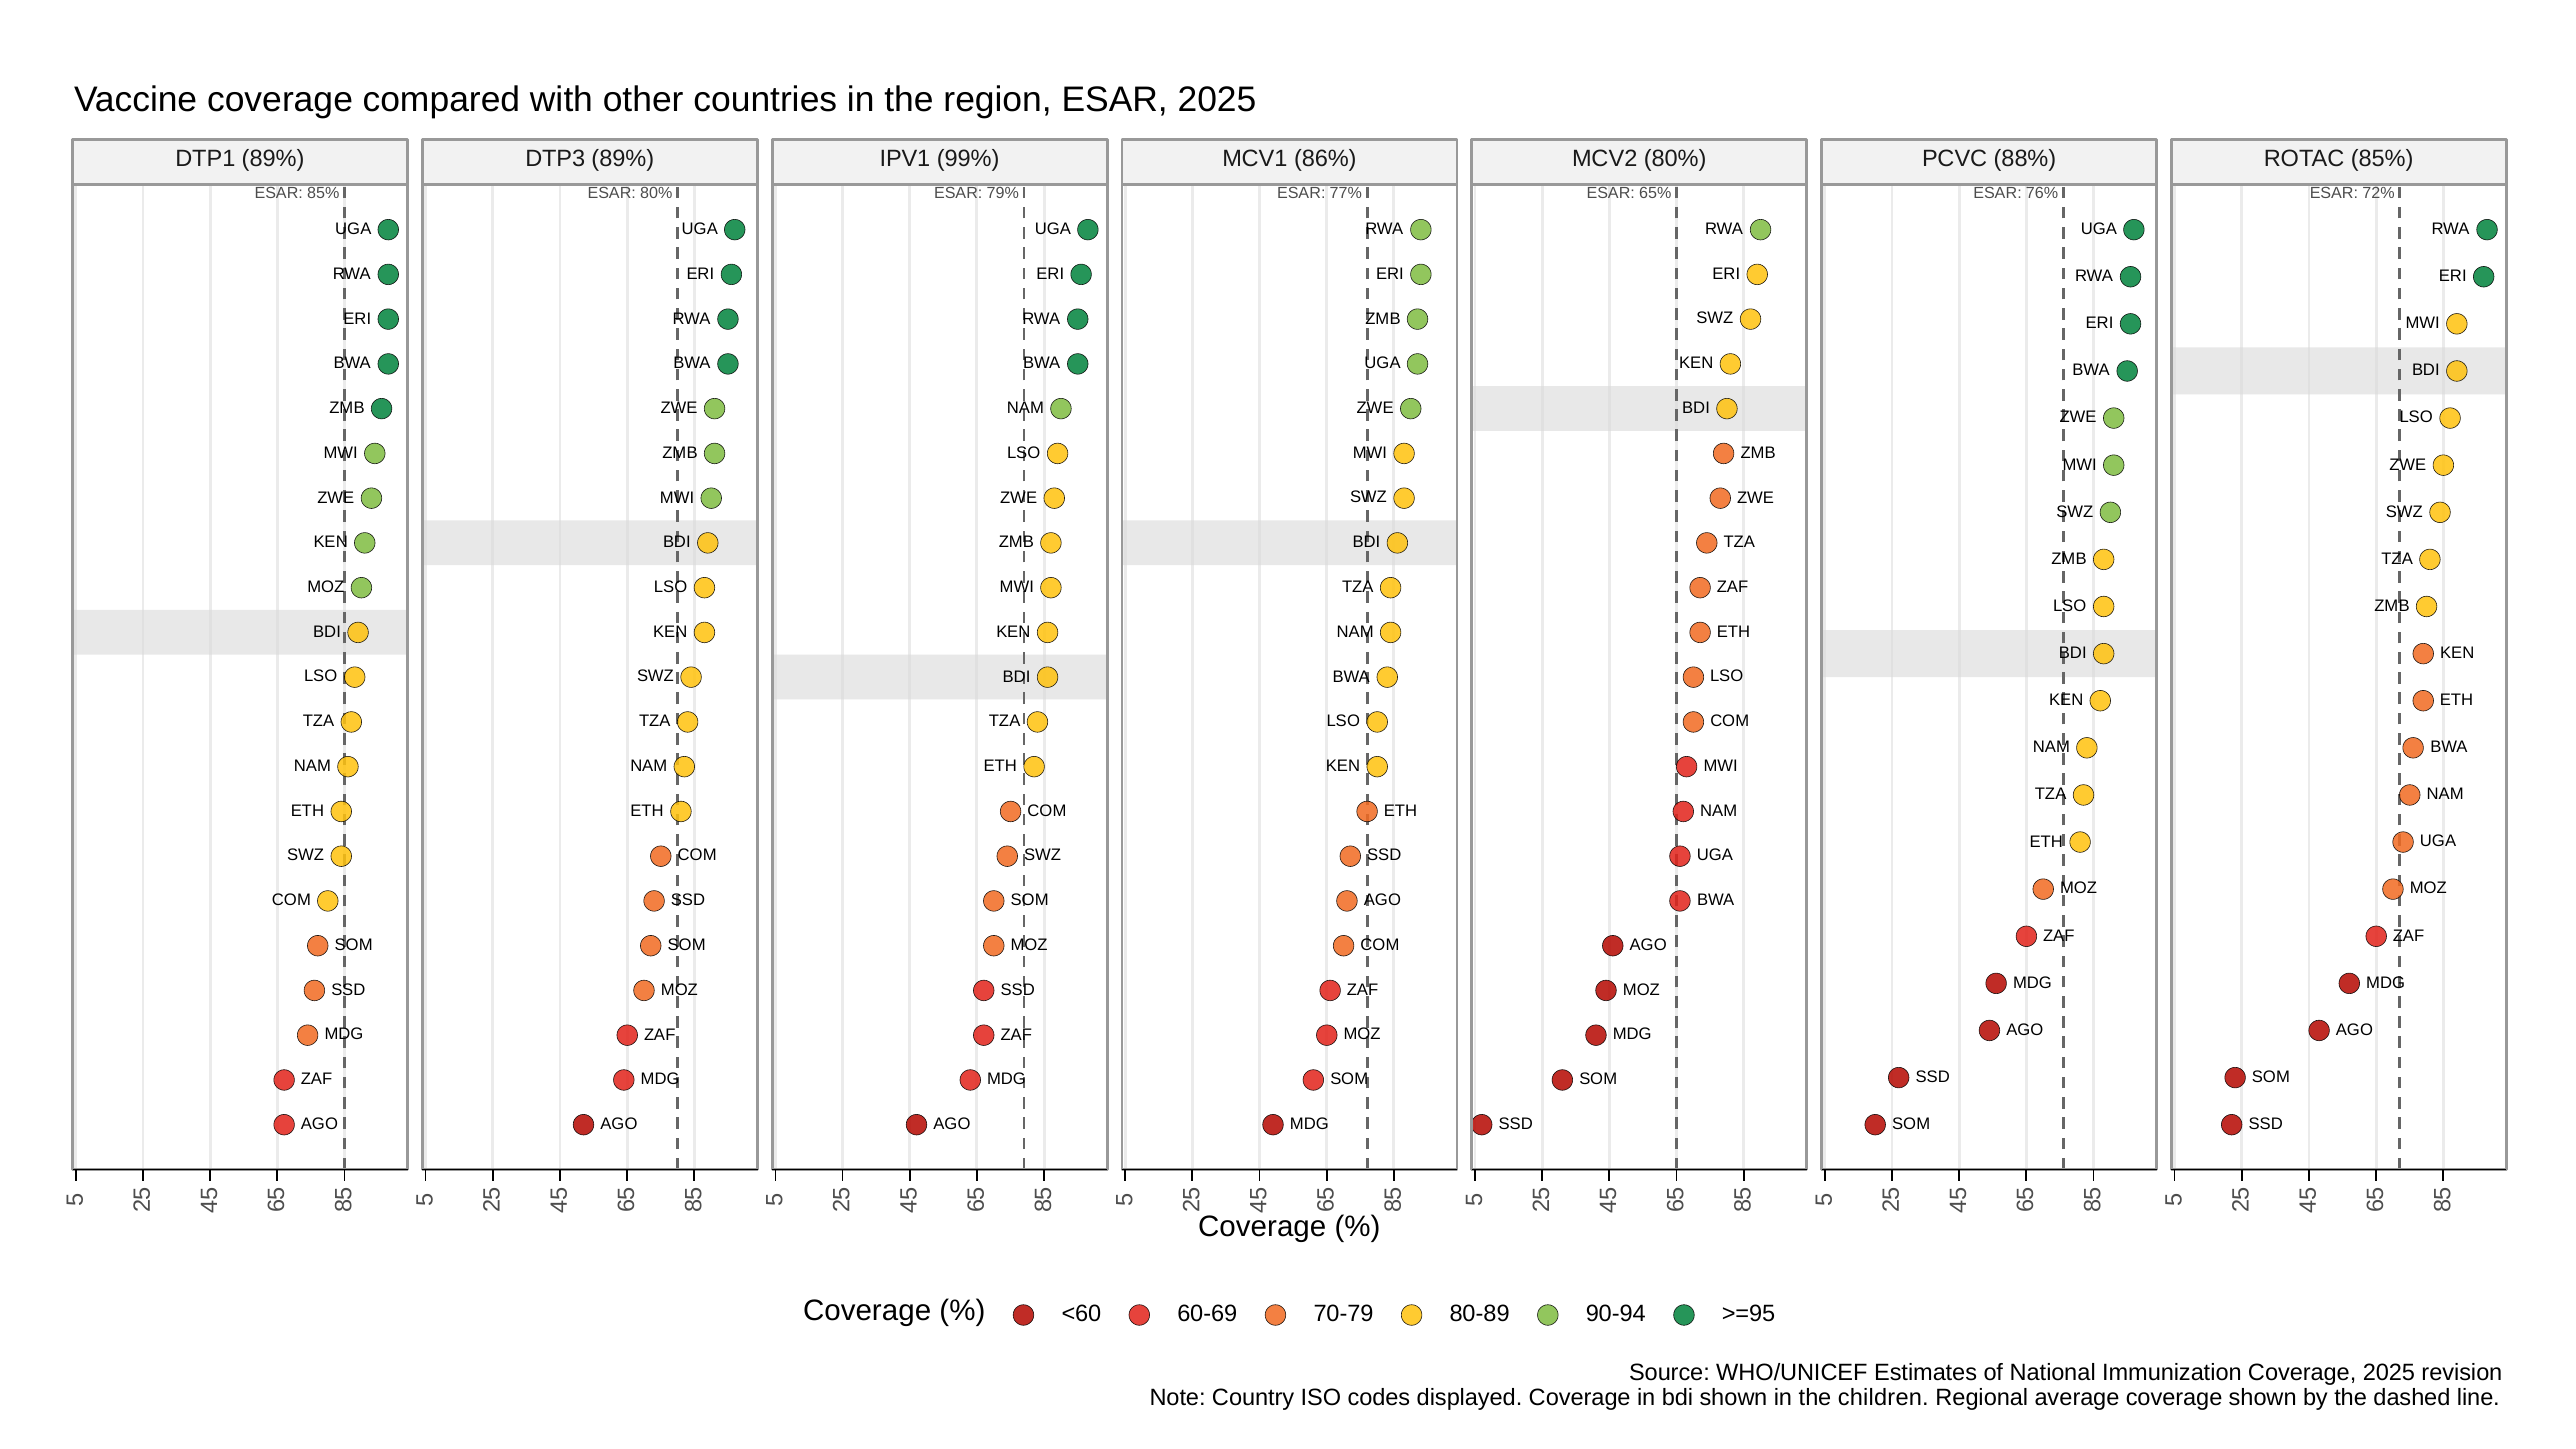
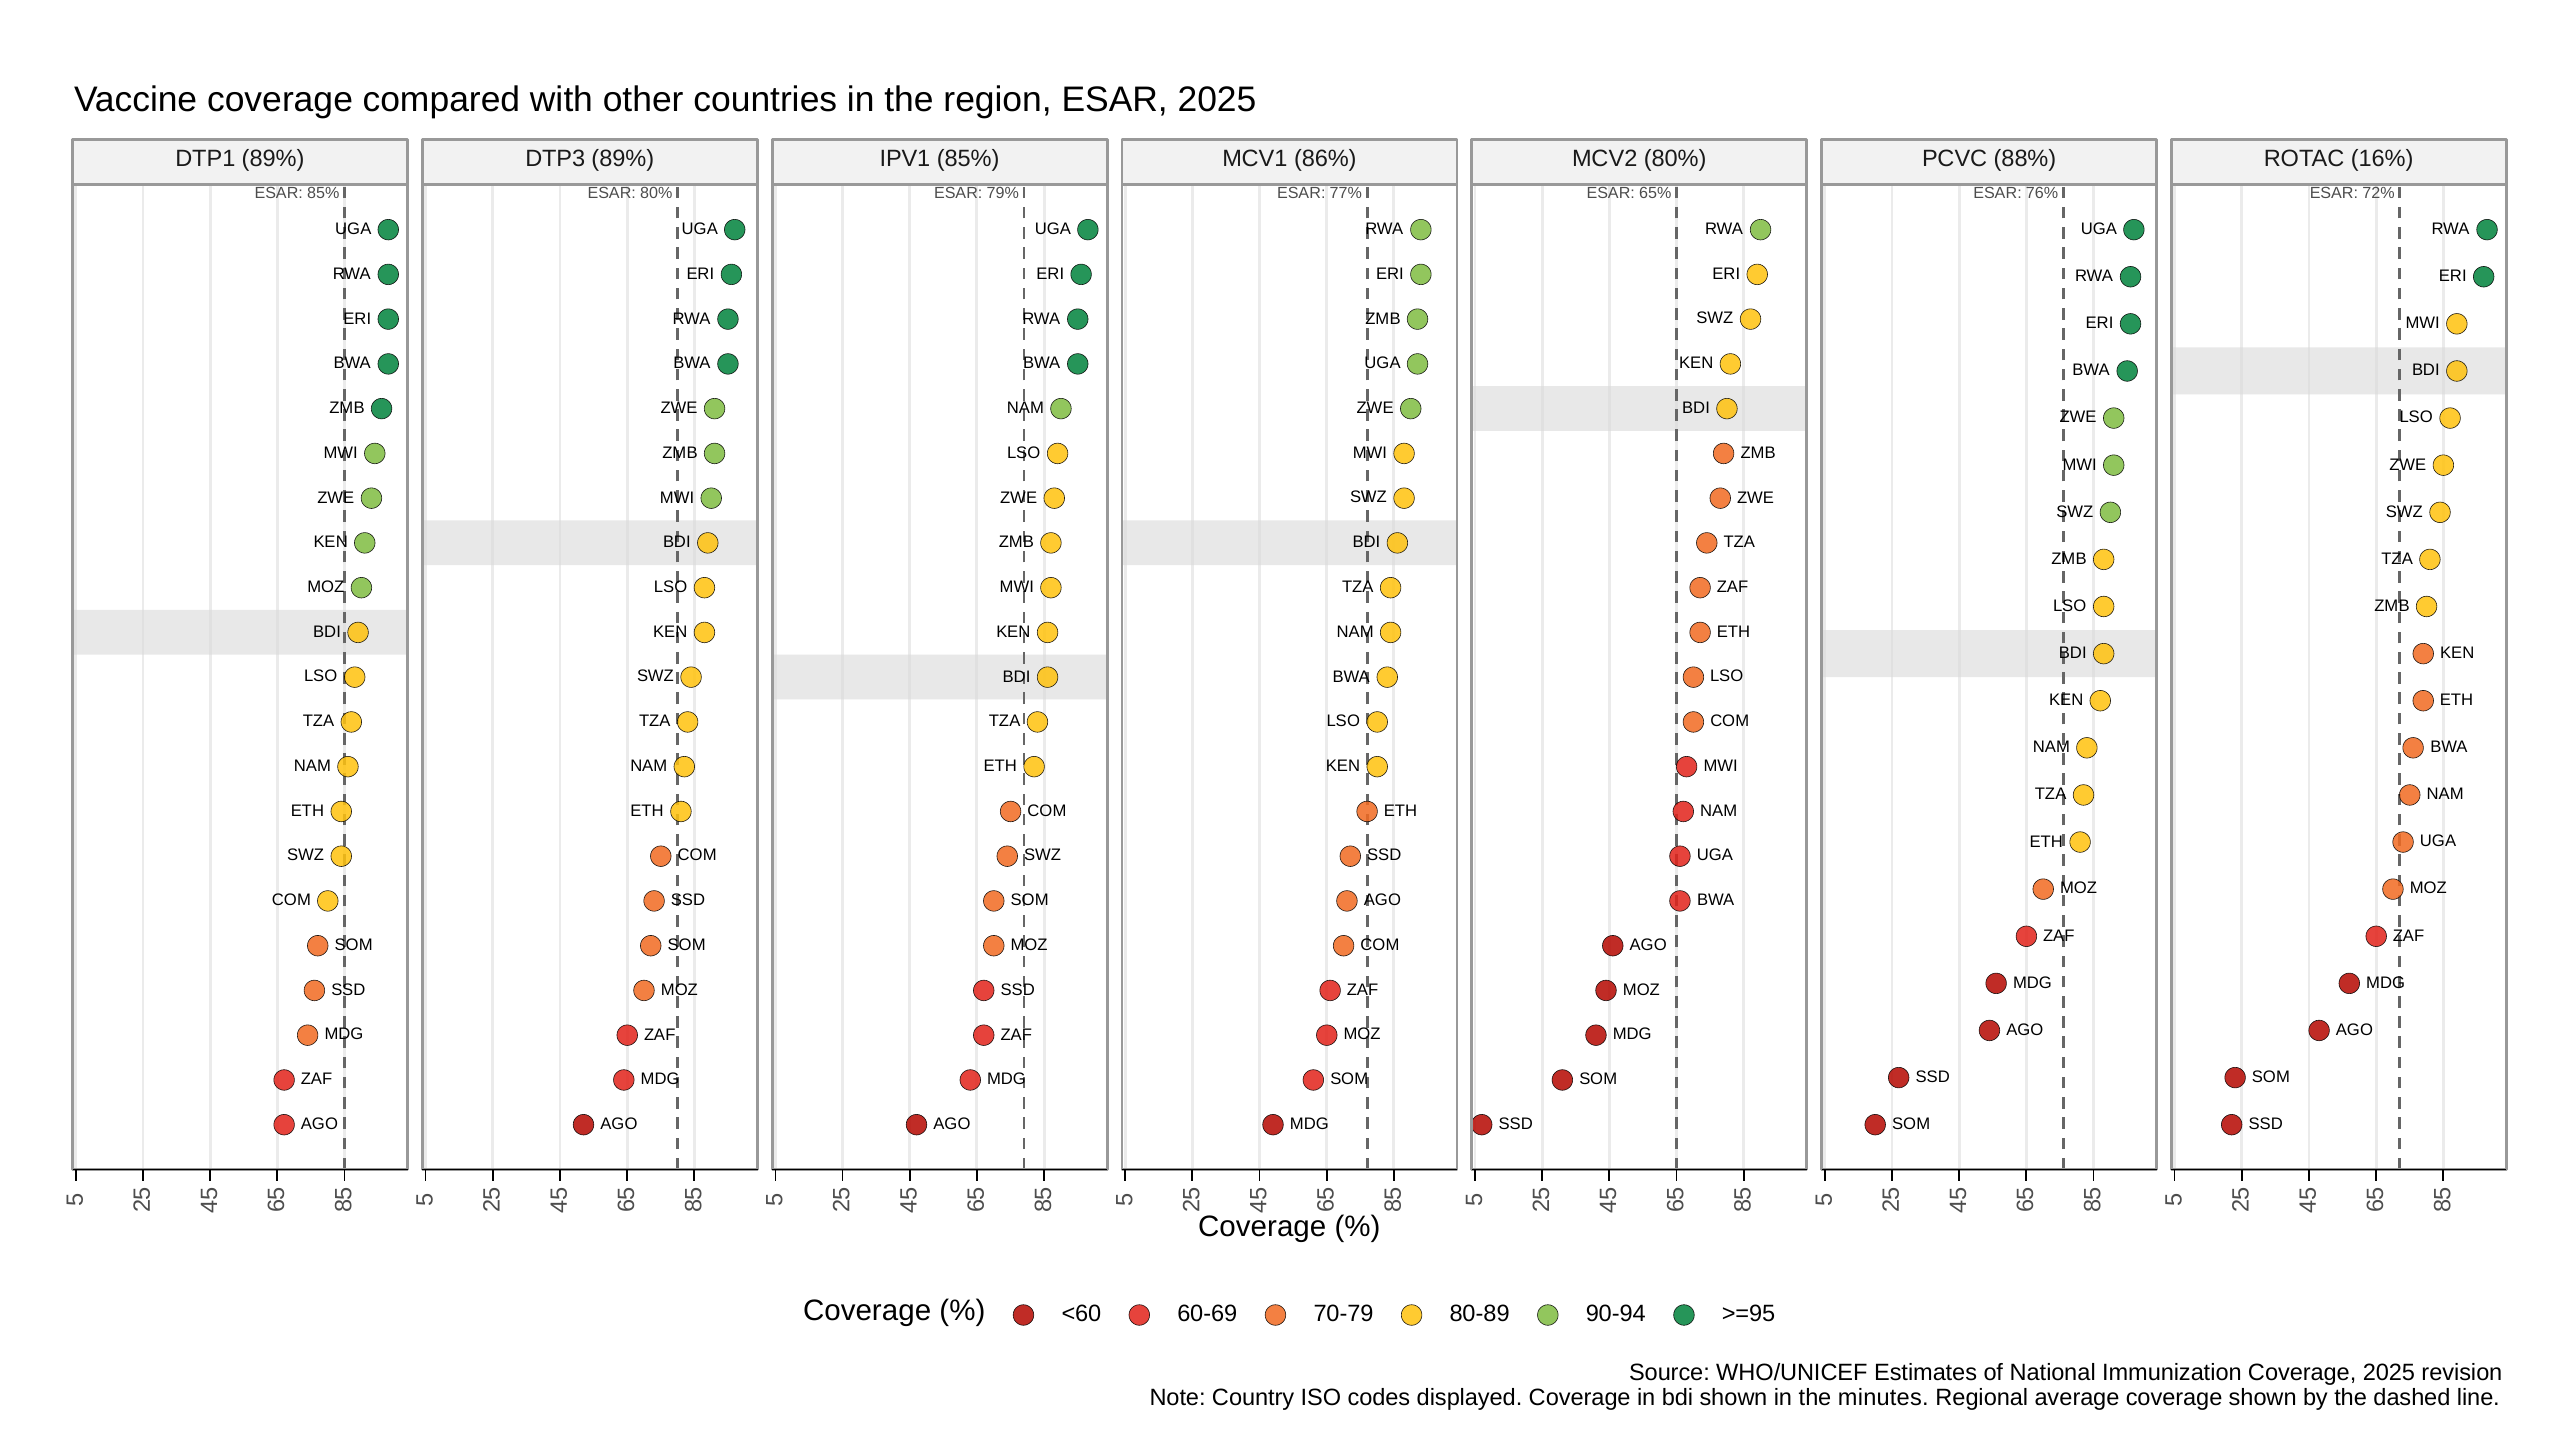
IPV1 99%: 99% -> 85%
ROTAC 85%: 85% -> 16%
children: children -> minutes
